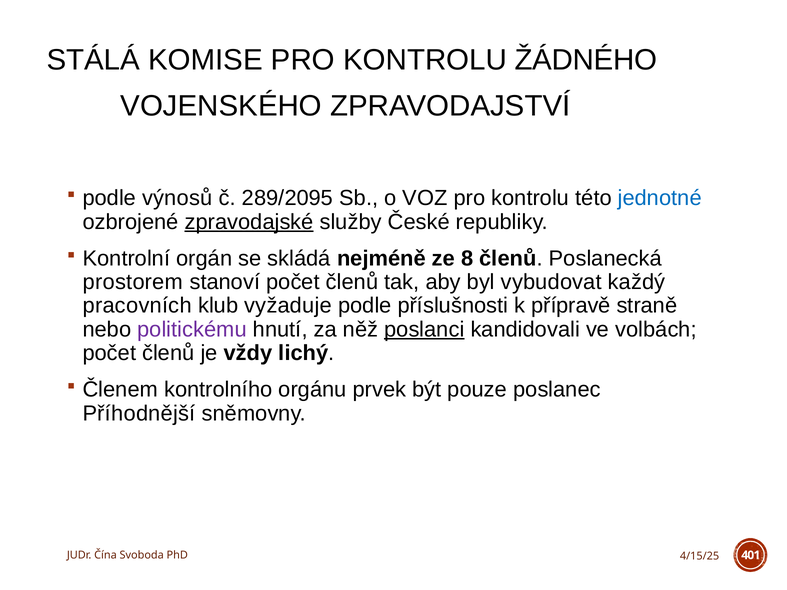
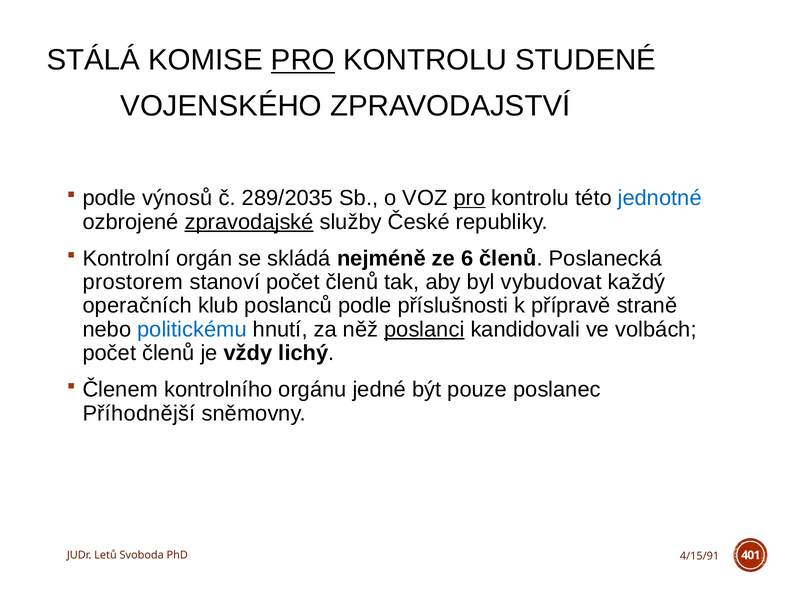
PRO at (303, 60) underline: none -> present
ŽÁDNÉHO: ŽÁDNÉHO -> STUDENÉ
289/2095: 289/2095 -> 289/2035
pro at (469, 198) underline: none -> present
8: 8 -> 6
pracovních: pracovních -> operačních
vyžaduje: vyžaduje -> poslanců
politickému colour: purple -> blue
prvek: prvek -> jedné
Čína: Čína -> Letů
4/15/25: 4/15/25 -> 4/15/91
